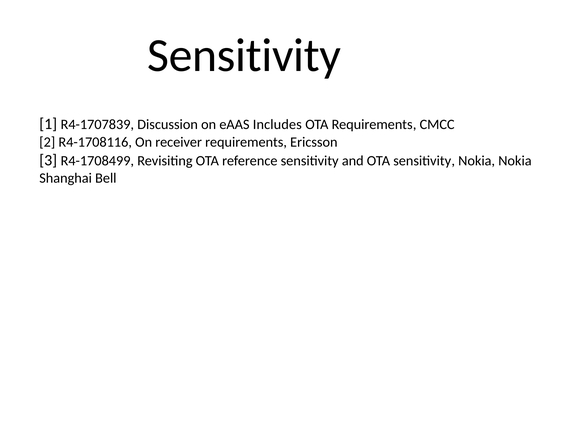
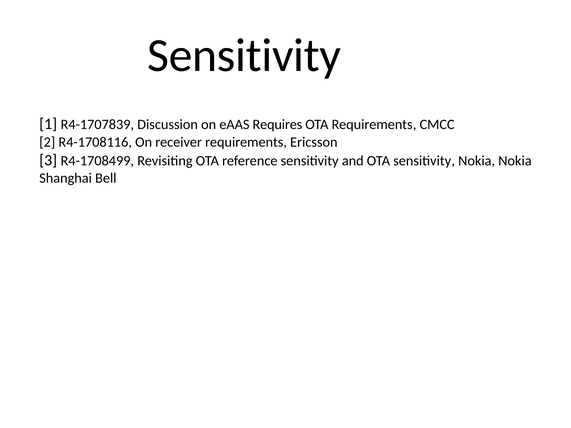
Includes: Includes -> Requires
